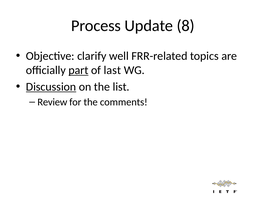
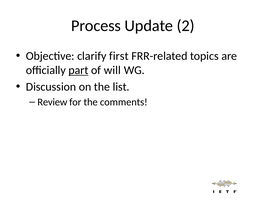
8: 8 -> 2
well: well -> first
last: last -> will
Discussion underline: present -> none
